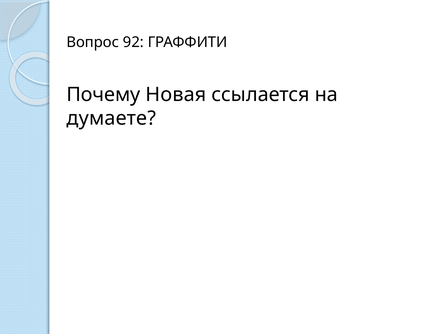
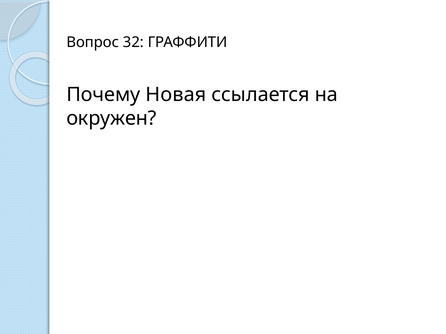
92: 92 -> 32
думаете: думаете -> окружен
